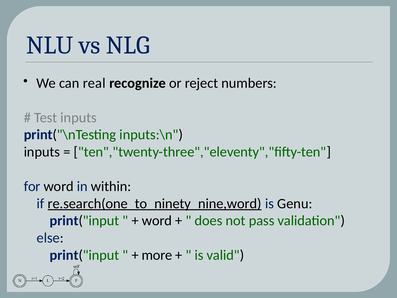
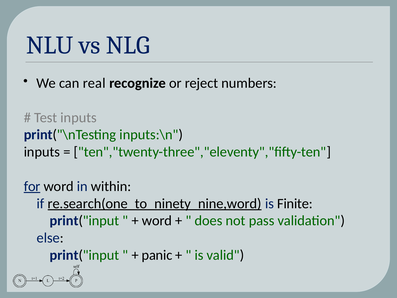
for underline: none -> present
Genu: Genu -> Finite
more: more -> panic
